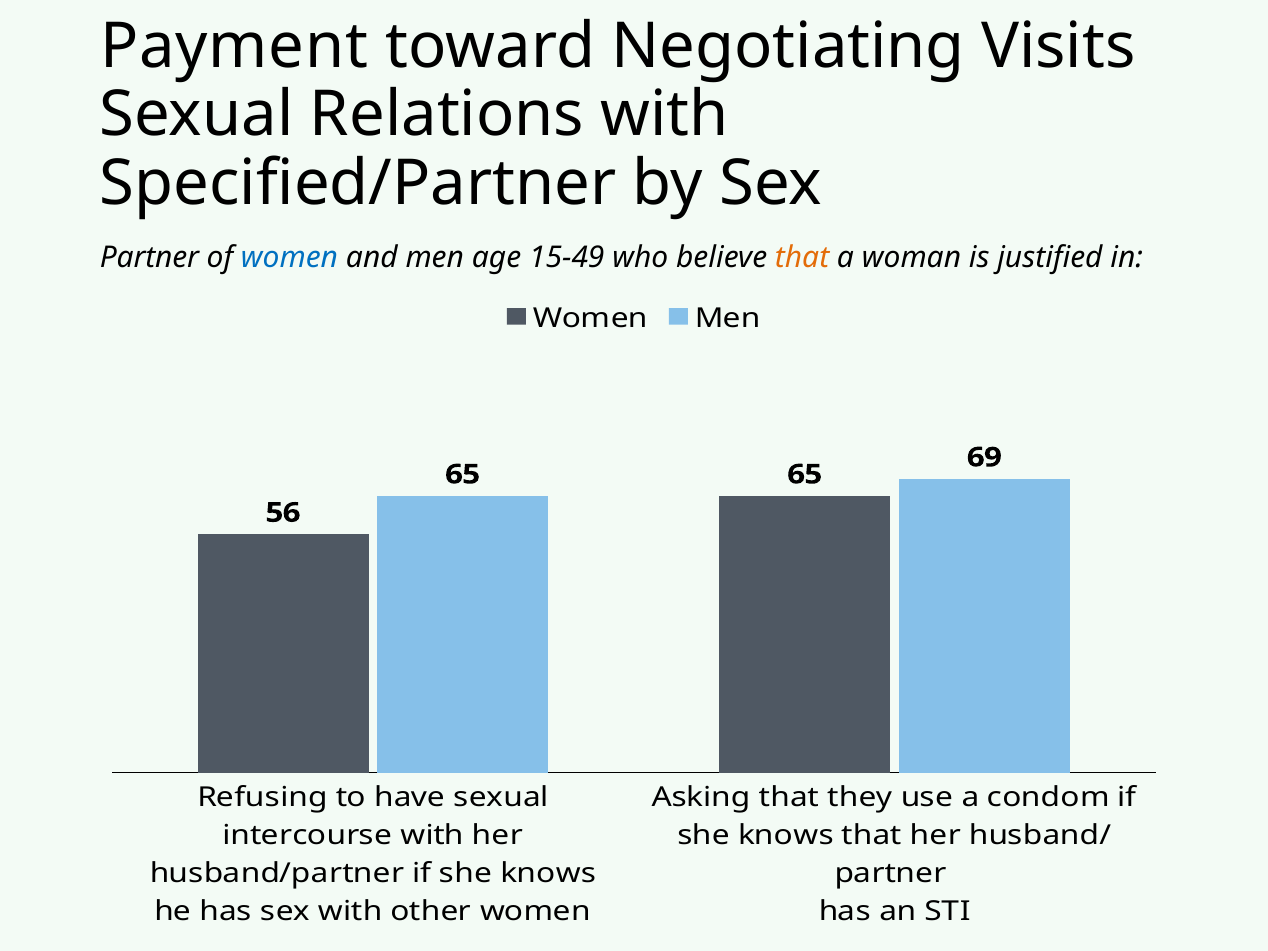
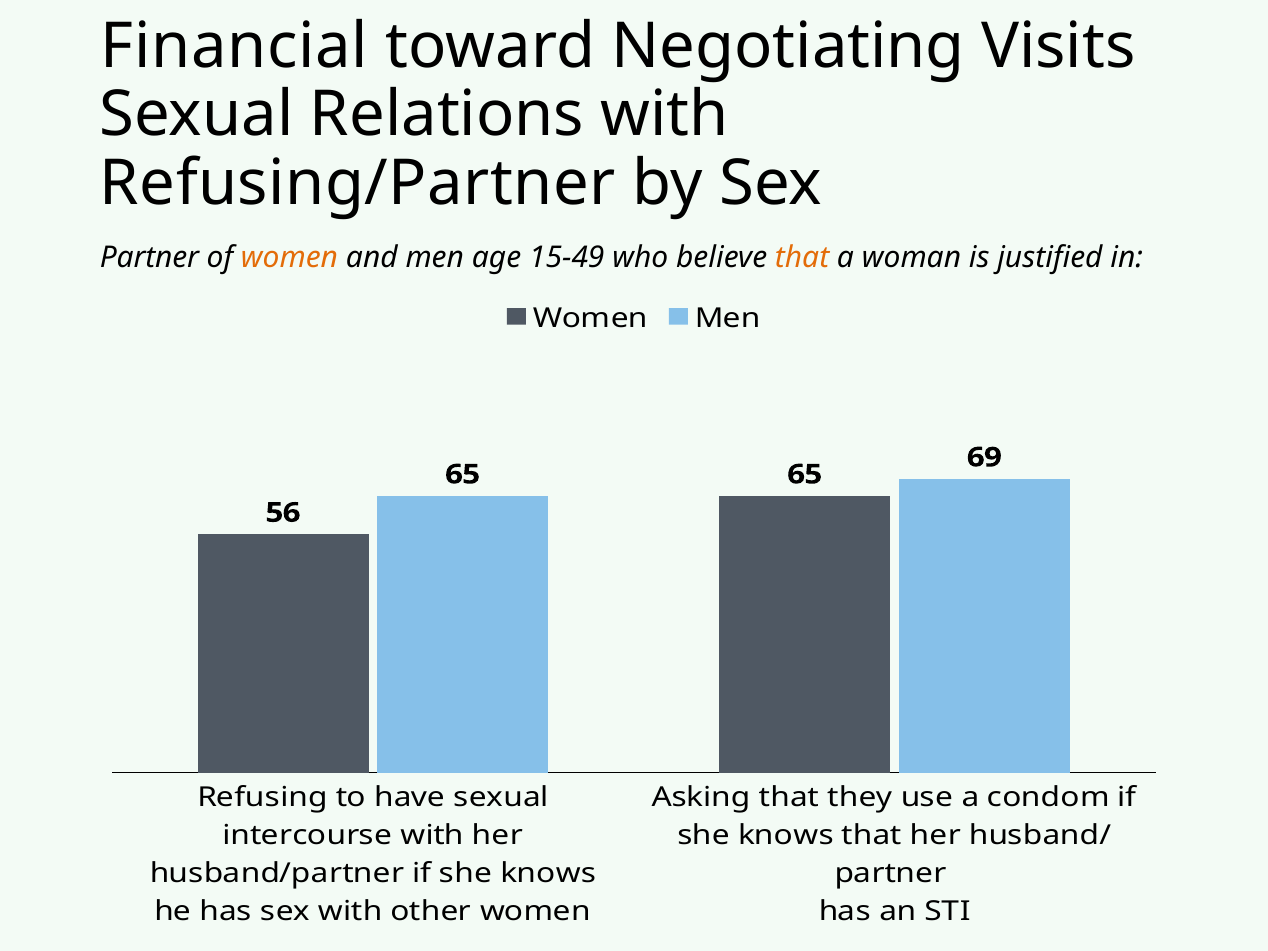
Payment: Payment -> Financial
Specified/Partner: Specified/Partner -> Refusing/Partner
women at (290, 257) colour: blue -> orange
